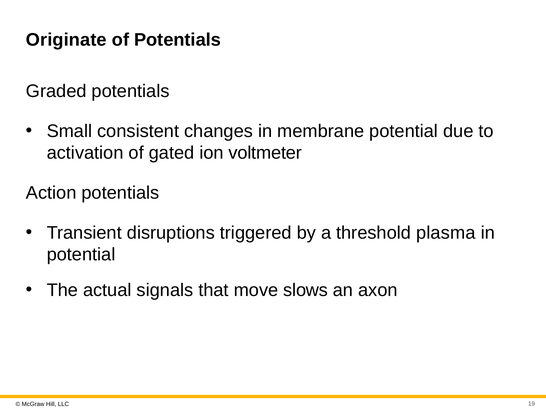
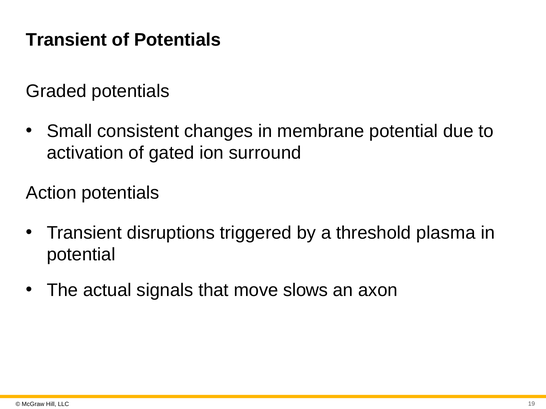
Originate at (66, 40): Originate -> Transient
voltmeter: voltmeter -> surround
